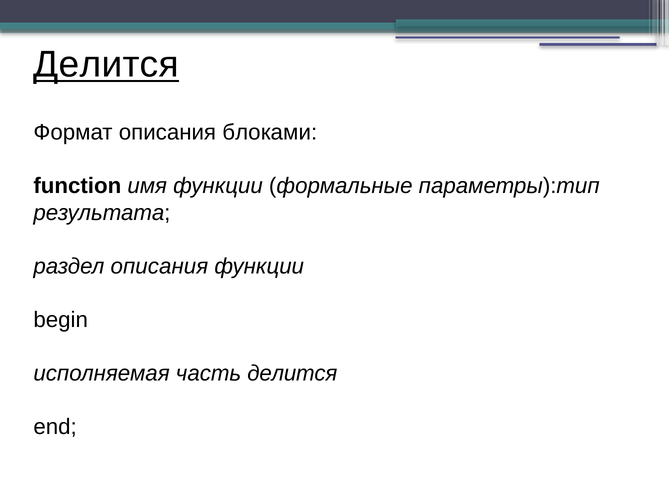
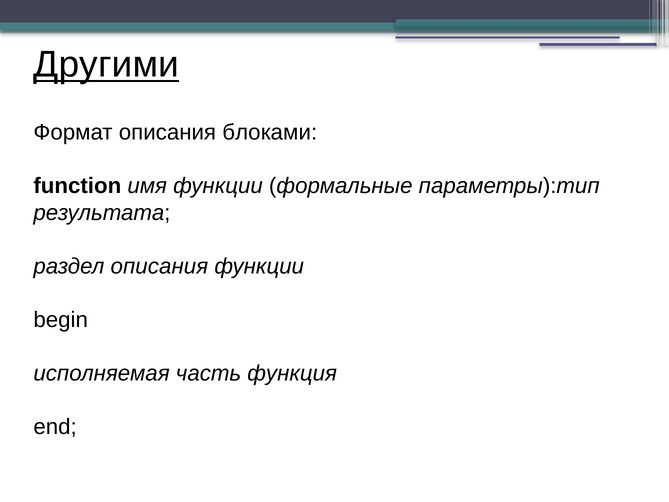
Делится at (106, 64): Делится -> Другими
часть делится: делится -> функция
